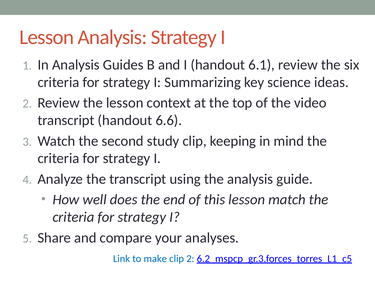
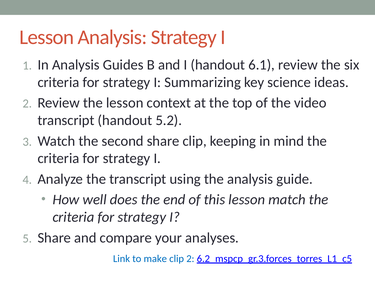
6.6: 6.6 -> 5.2
second study: study -> share
